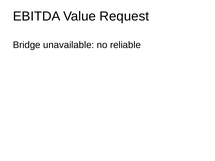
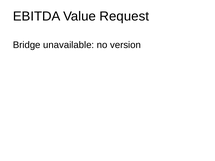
reliable: reliable -> version
